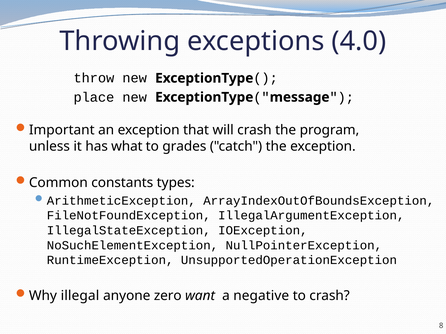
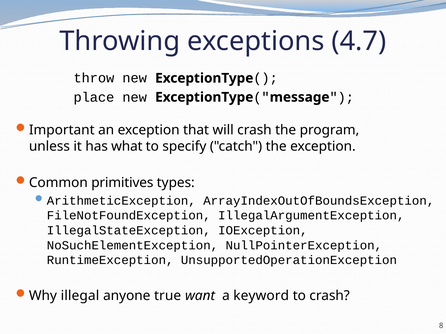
4.0: 4.0 -> 4.7
grades: grades -> specify
constants: constants -> primitives
zero: zero -> true
negative: negative -> keyword
